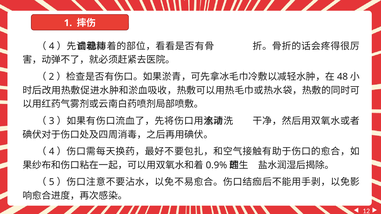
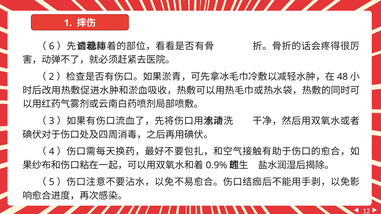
4 at (52, 46): 4 -> 6
